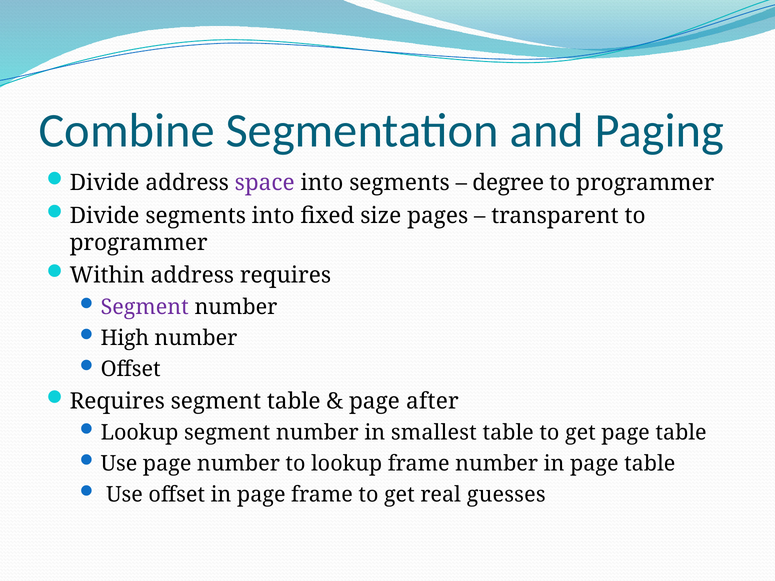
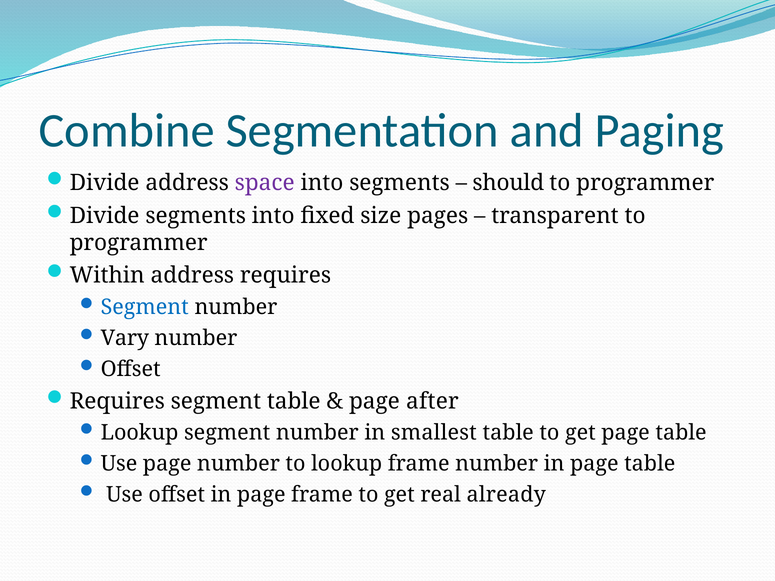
degree: degree -> should
Segment at (145, 307) colour: purple -> blue
High: High -> Vary
guesses: guesses -> already
